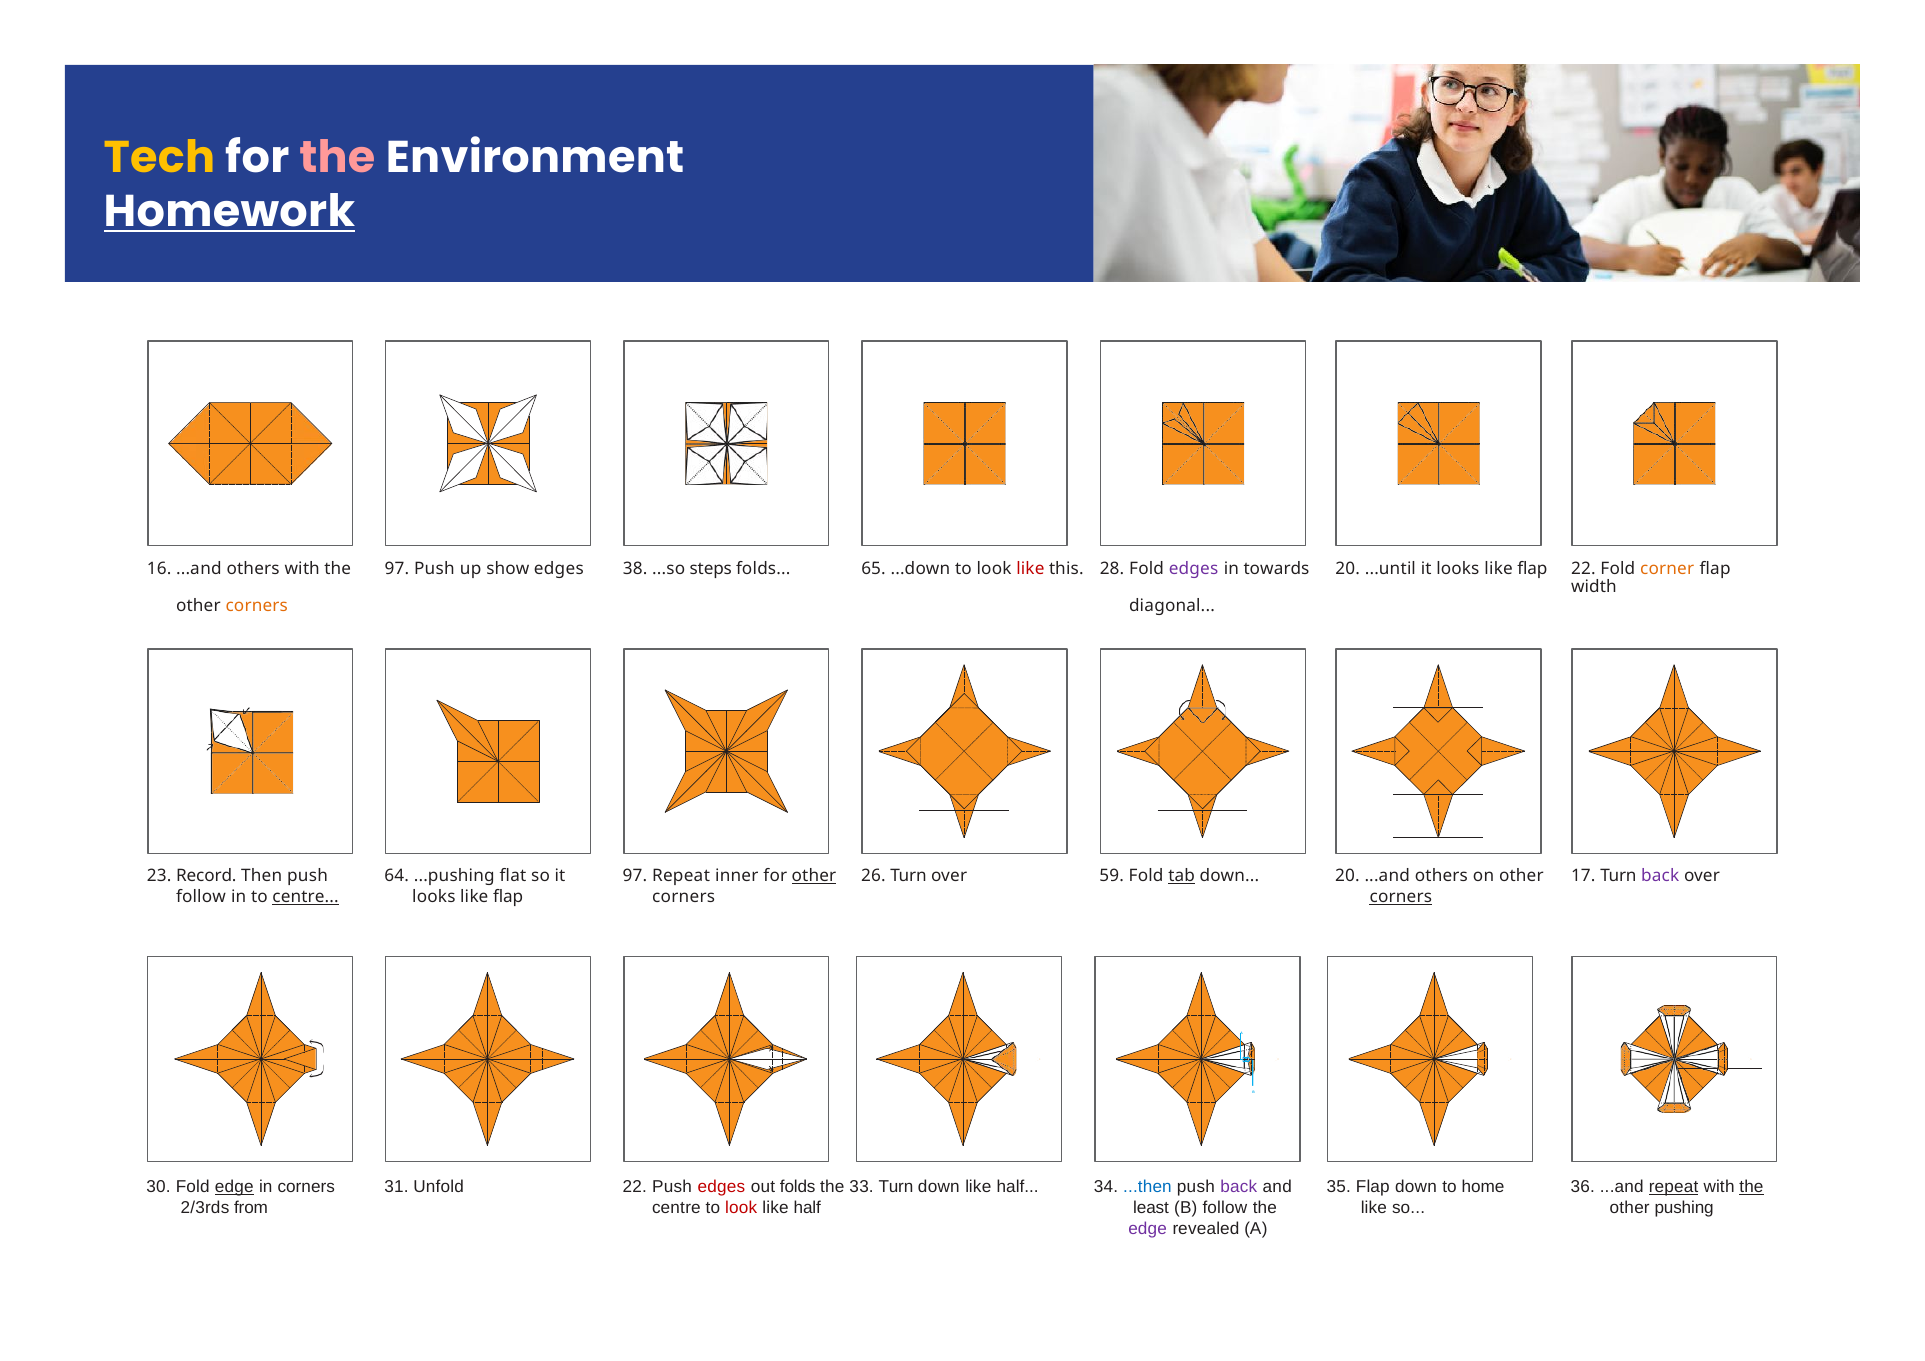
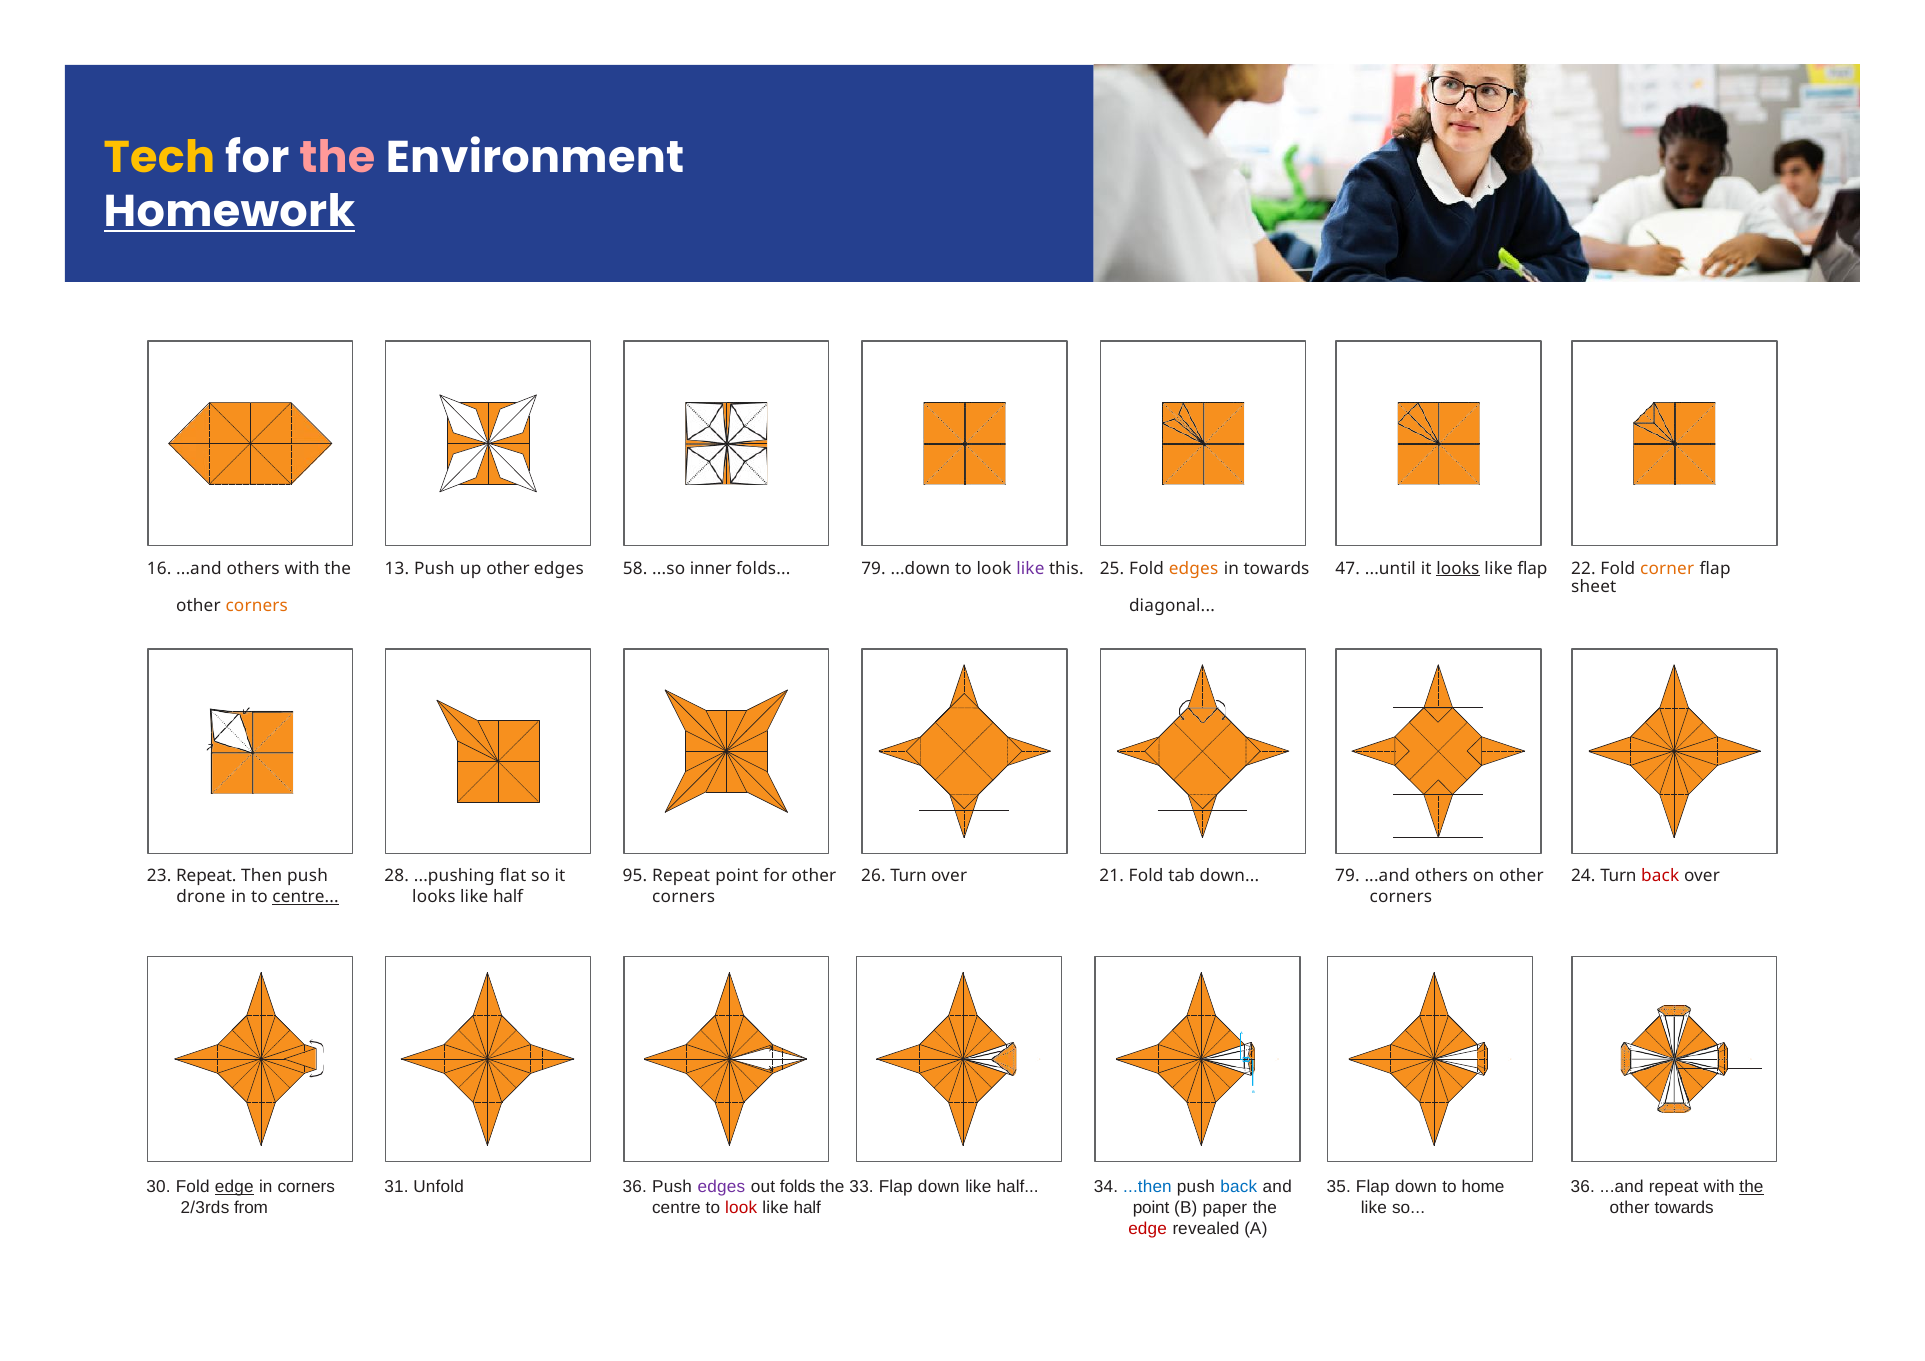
the 97: 97 -> 13
up show: show -> other
38: 38 -> 58
steps: steps -> inner
folds 65: 65 -> 79
like at (1030, 569) colour: red -> purple
28: 28 -> 25
edges at (1194, 569) colour: purple -> orange
towards 20: 20 -> 47
looks at (1458, 569) underline: none -> present
width: width -> sheet
23 Record: Record -> Repeat
64: 64 -> 28
it 97: 97 -> 95
Repeat inner: inner -> point
other at (814, 876) underline: present -> none
59: 59 -> 21
tab underline: present -> none
down 20: 20 -> 79
17: 17 -> 24
back at (1660, 876) colour: purple -> red
follow at (201, 897): follow -> drone
flap at (508, 897): flap -> half
corners at (1401, 897) underline: present -> none
back at (1239, 1187) colour: purple -> blue
repeat at (1674, 1187) underline: present -> none
Unfold 22: 22 -> 36
edges at (721, 1187) colour: red -> purple
33 Turn: Turn -> Flap
least at (1151, 1208): least -> point
B follow: follow -> paper
other pushing: pushing -> towards
edge at (1148, 1229) colour: purple -> red
